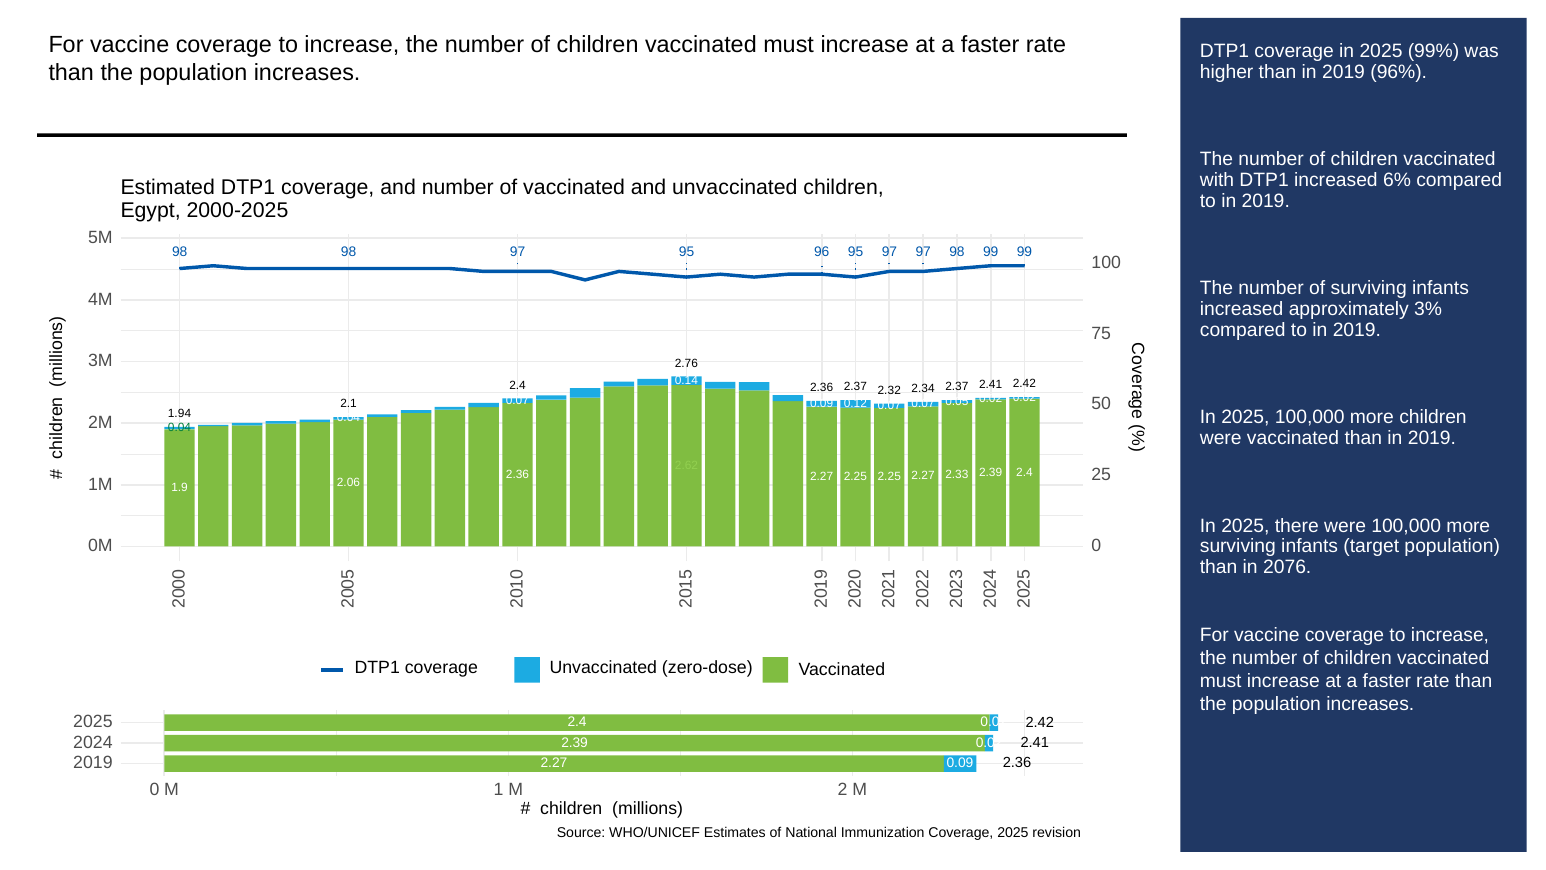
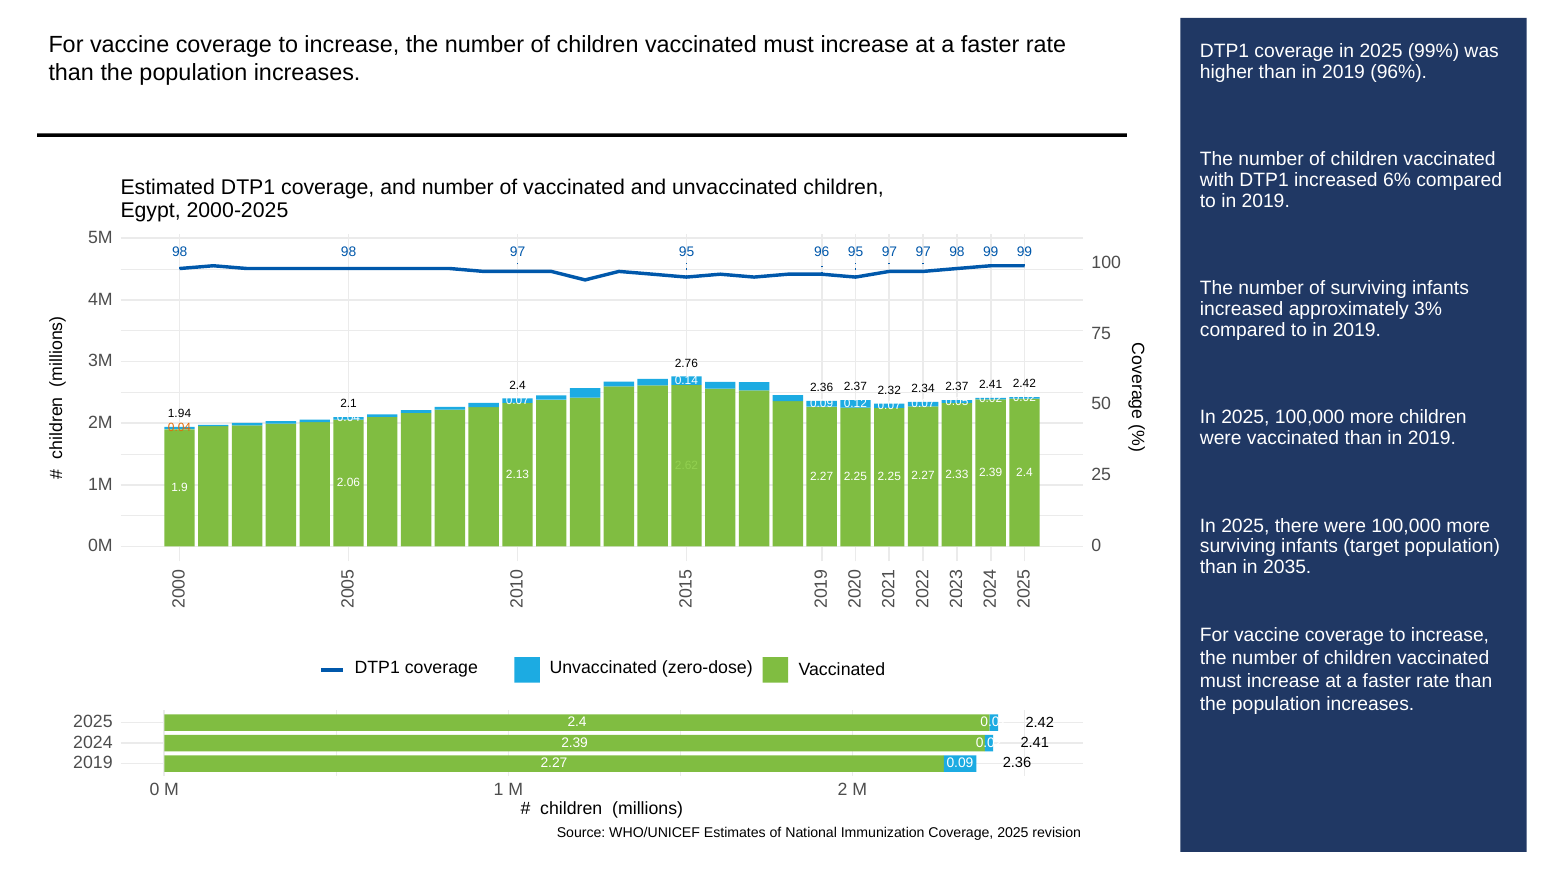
0.04 at (180, 428) colour: green -> orange
2.36 at (517, 474): 2.36 -> 2.13
2076: 2076 -> 2035
